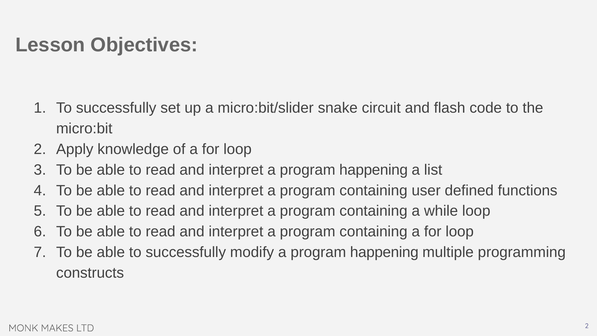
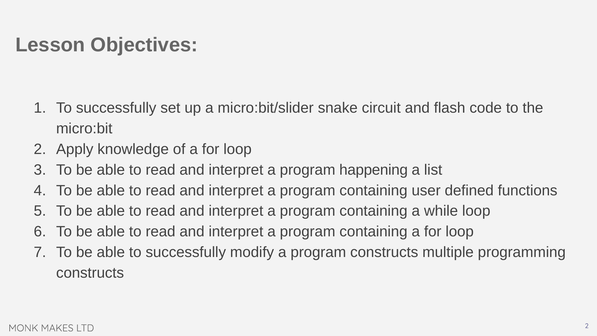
modify a program happening: happening -> constructs
